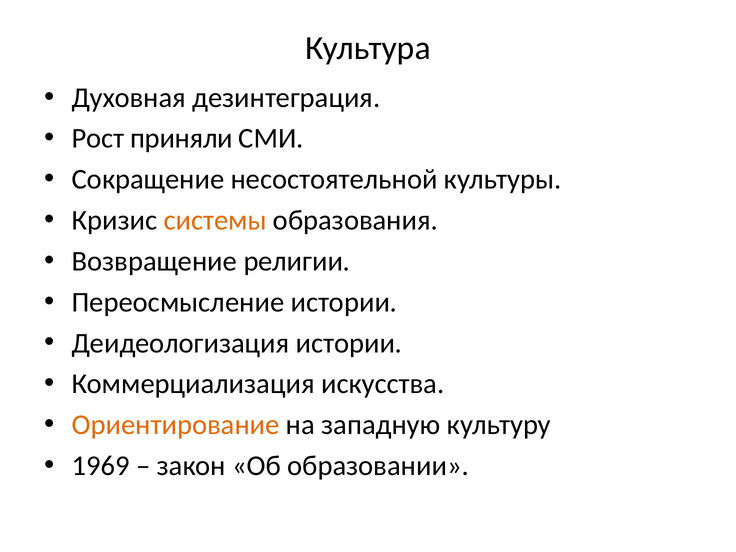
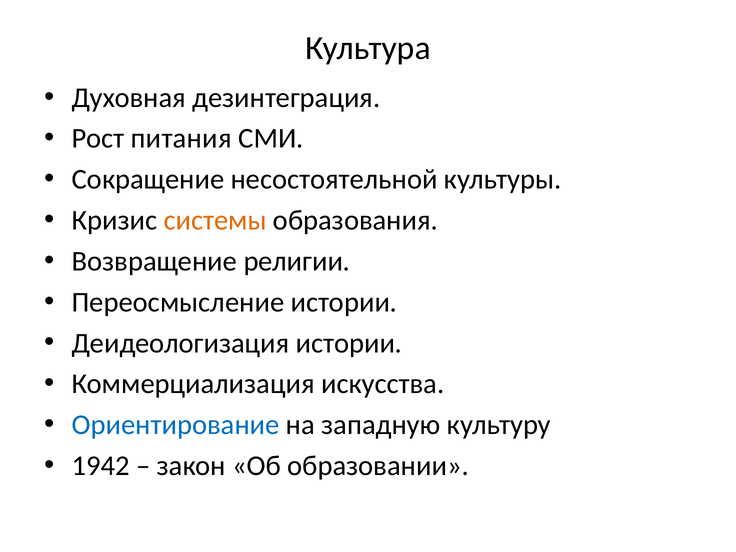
приняли: приняли -> питания
Ориентирование colour: orange -> blue
1969: 1969 -> 1942
